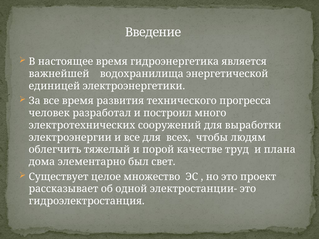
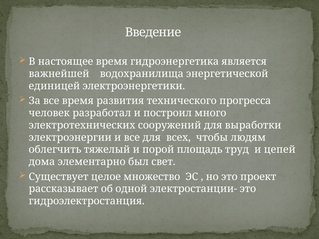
качестве: качестве -> площадь
плана: плана -> цепей
